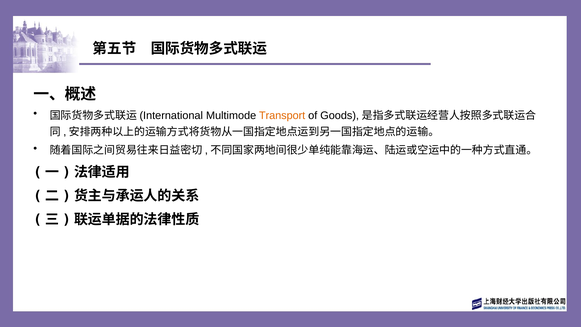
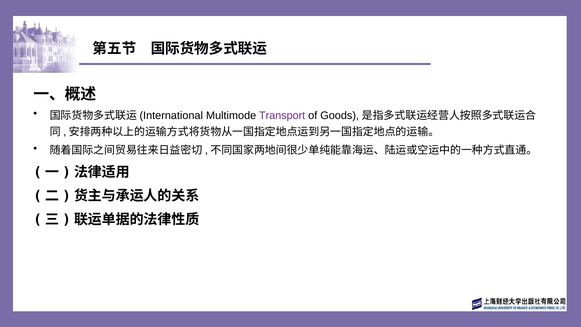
Transport colour: orange -> purple
